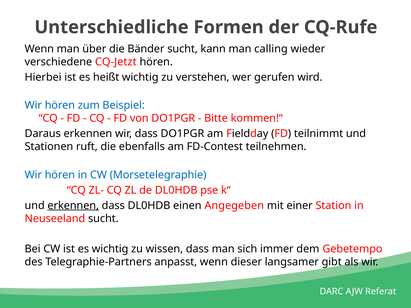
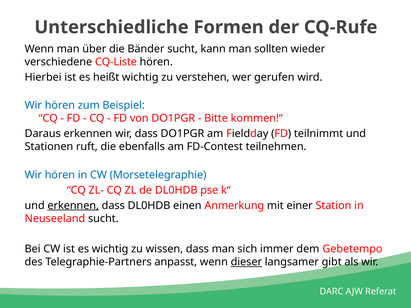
calling: calling -> sollten
CQ-Jetzt: CQ-Jetzt -> CQ-Liste
Angegeben: Angegeben -> Anmerkung
dieser underline: none -> present
